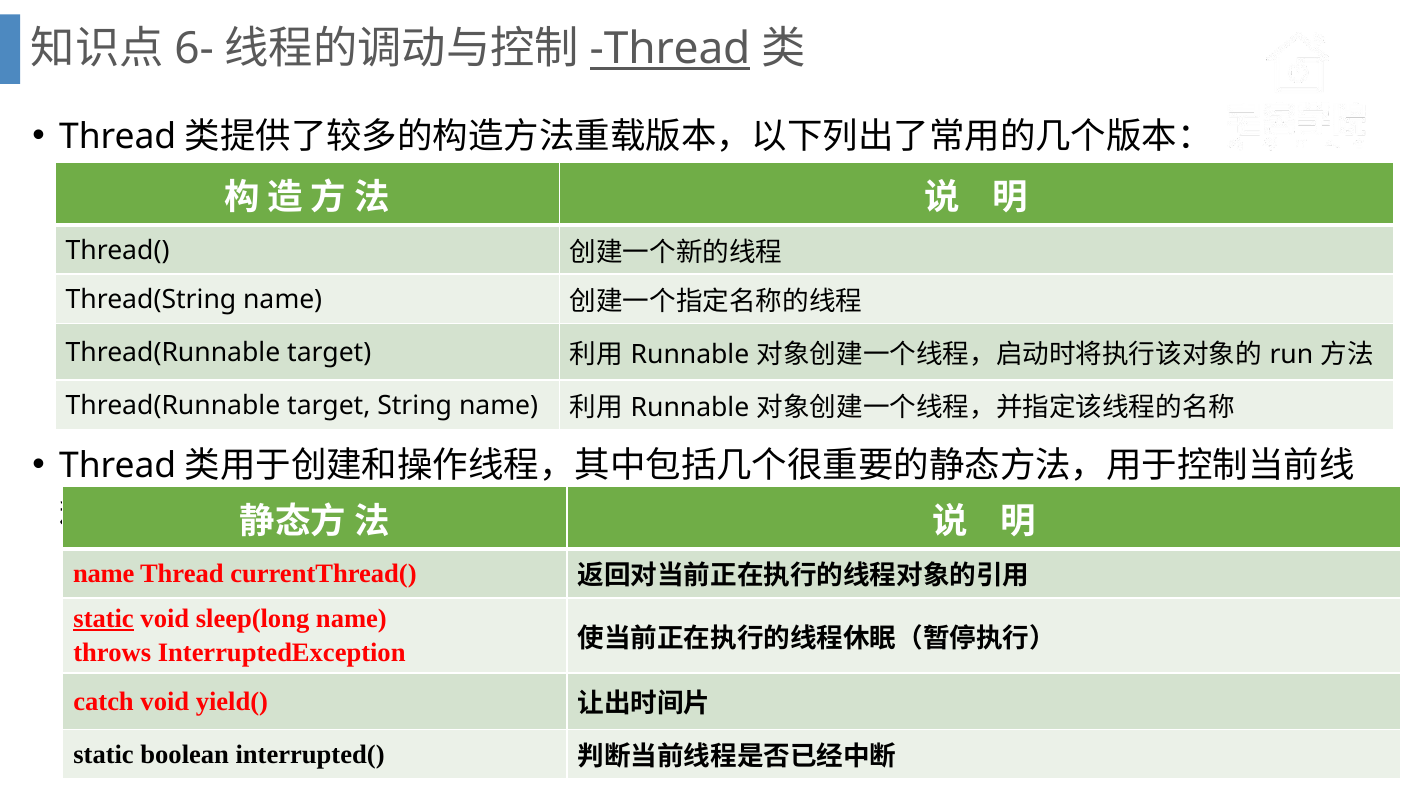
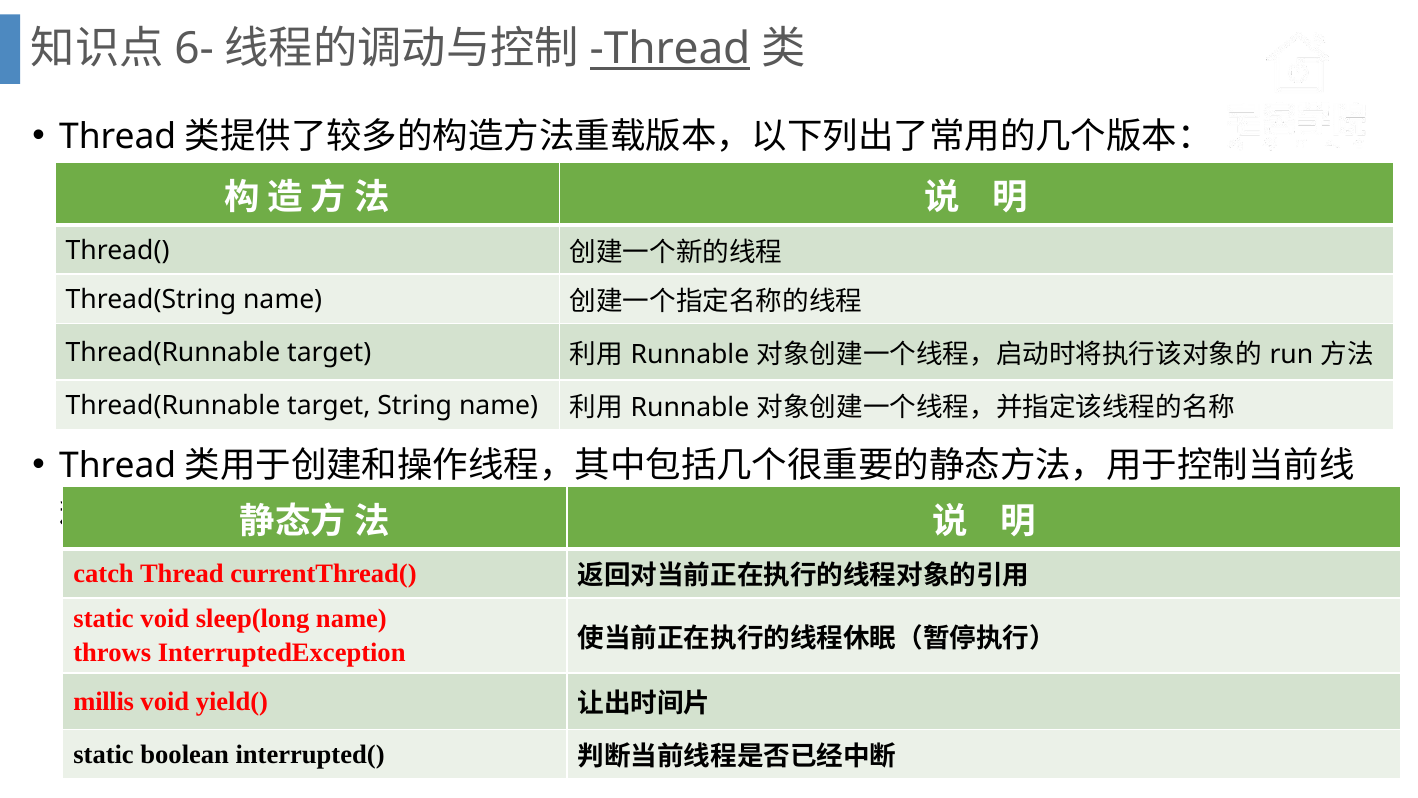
name at (104, 573): name -> catch
static at (104, 618) underline: present -> none
catch: catch -> millis
